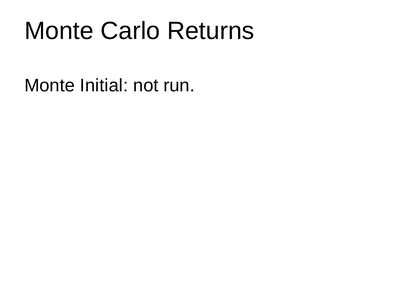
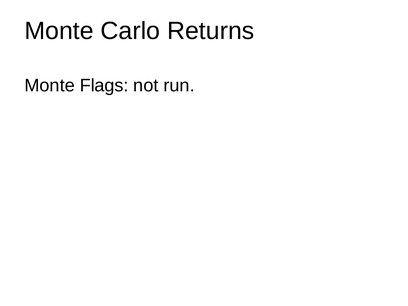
Initial: Initial -> Flags
